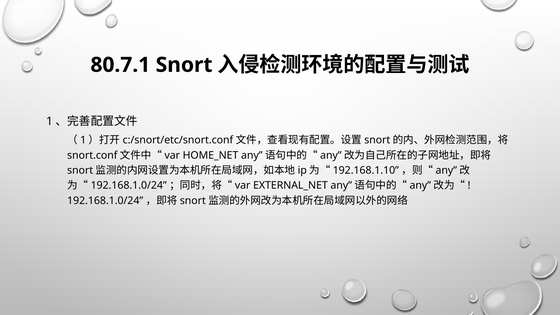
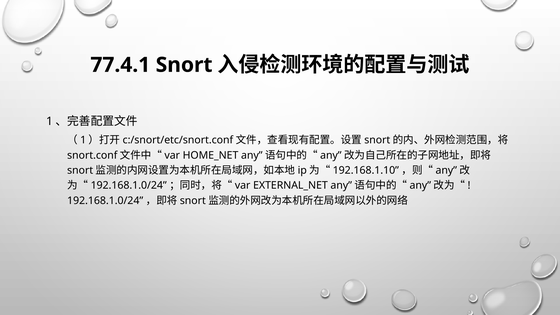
80.7.1: 80.7.1 -> 77.4.1
